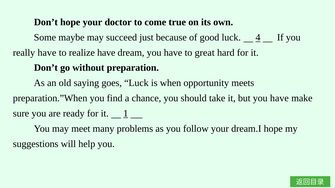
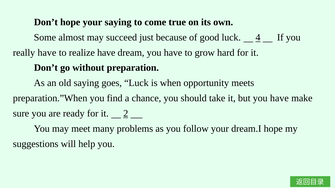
your doctor: doctor -> saying
maybe: maybe -> almost
great: great -> grow
1: 1 -> 2
